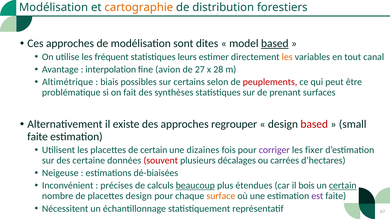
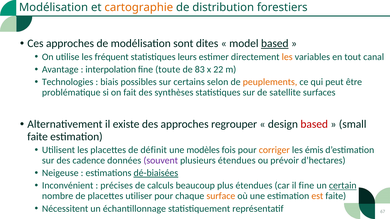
avion: avion -> toute
27: 27 -> 83
28: 28 -> 22
Altimétrique: Altimétrique -> Technologies
peuplements colour: red -> orange
prenant: prenant -> satellite
de certain: certain -> définit
dizaines: dizaines -> modèles
corriger colour: purple -> orange
fixer: fixer -> émis
certaine: certaine -> cadence
souvent colour: red -> purple
plusieurs décalages: décalages -> étendues
carrées: carrées -> prévoir
dé-biaisées underline: none -> present
beaucoup underline: present -> none
il bois: bois -> fine
placettes design: design -> utiliser
est colour: purple -> orange
